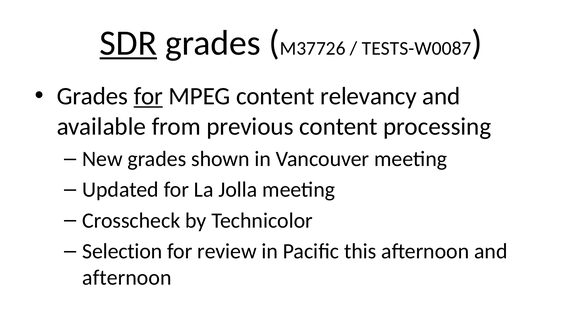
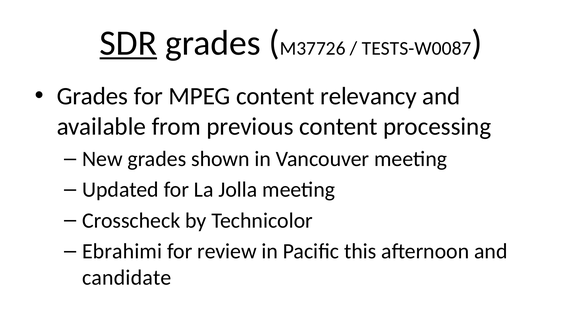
for at (148, 96) underline: present -> none
Selection: Selection -> Ebrahimi
afternoon at (127, 277): afternoon -> candidate
